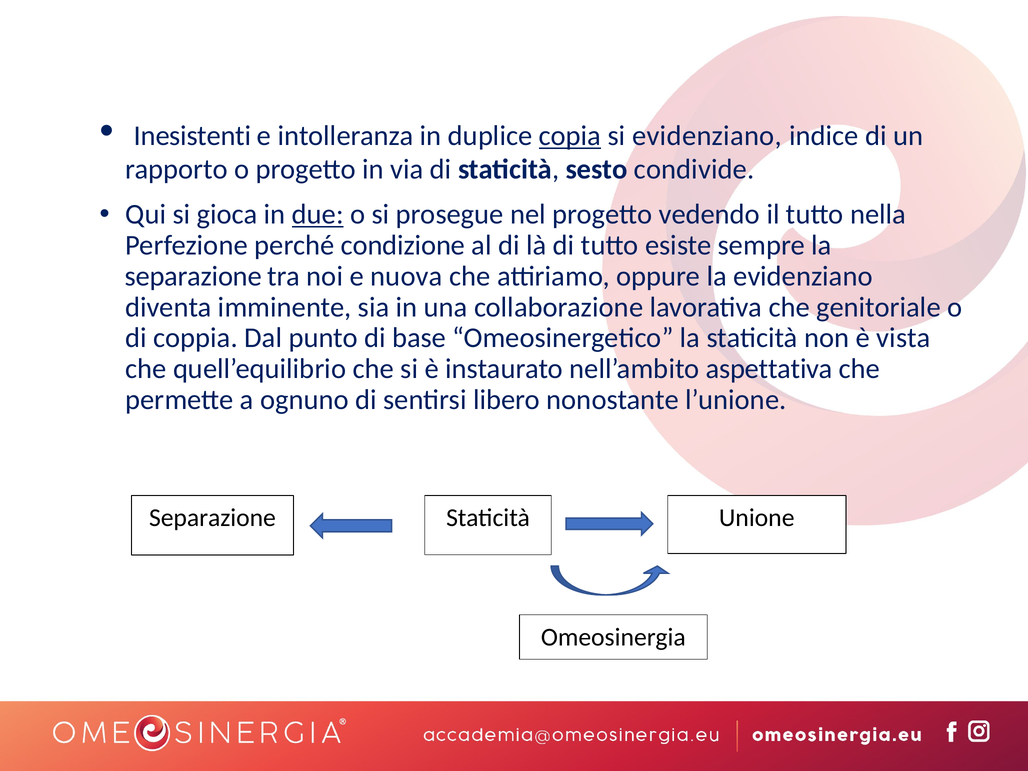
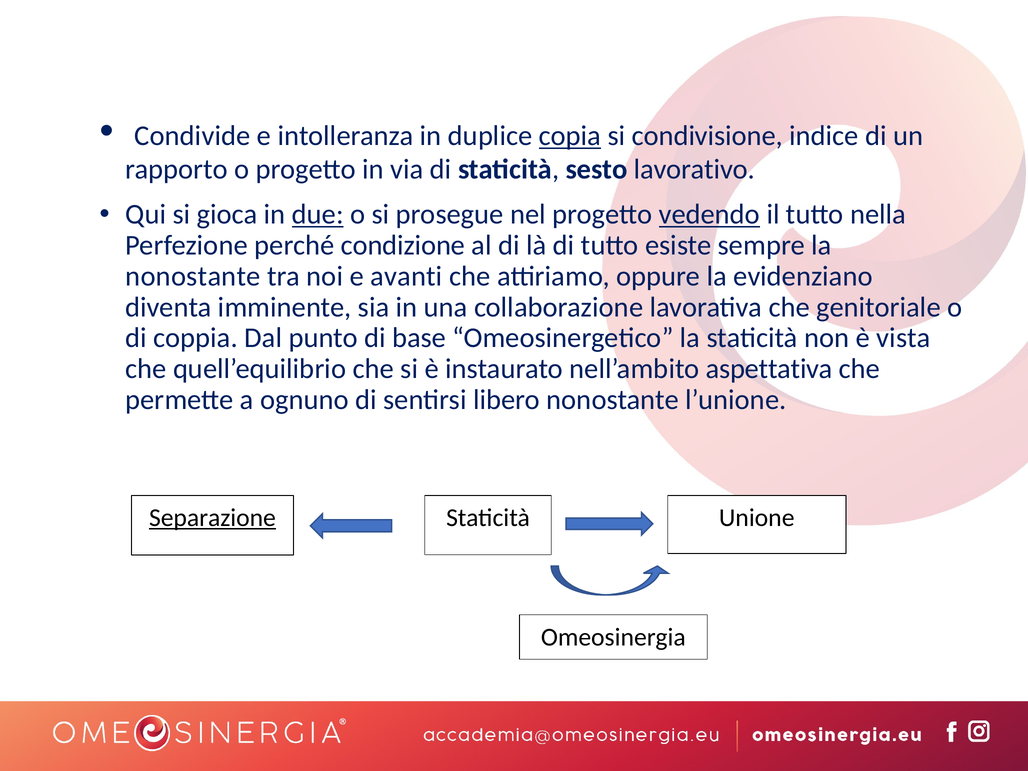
Inesistenti: Inesistenti -> Condivide
si evidenziano: evidenziano -> condivisione
condivide: condivide -> lavorativo
vedendo underline: none -> present
separazione at (193, 276): separazione -> nonostante
nuova: nuova -> avanti
Separazione at (212, 518) underline: none -> present
